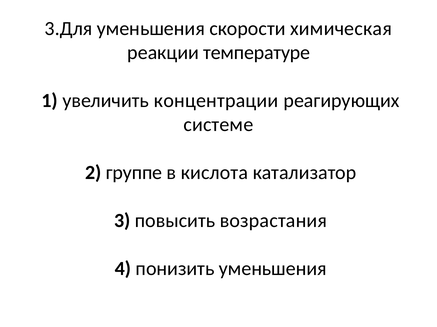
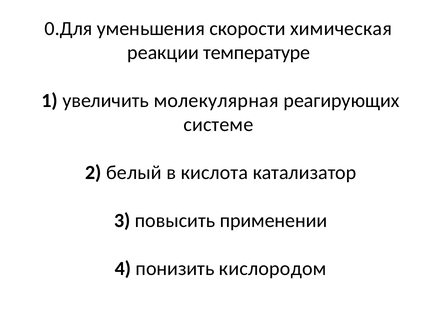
3.Для: 3.Для -> 0.Для
концентрации: концентрации -> молекулярная
группе: группе -> белый
возрастания: возрастания -> применении
понизить уменьшения: уменьшения -> кислородом
